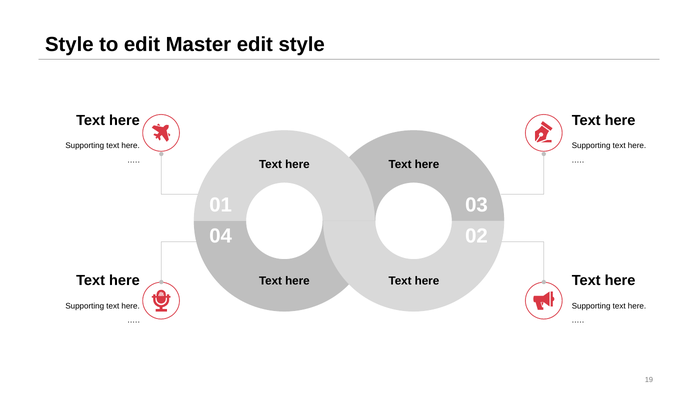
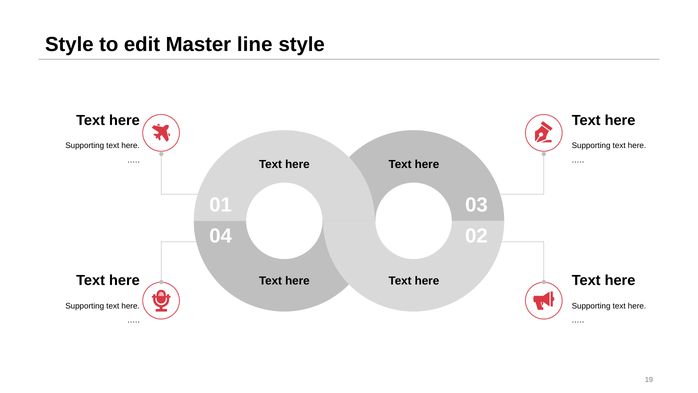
Master edit: edit -> line
